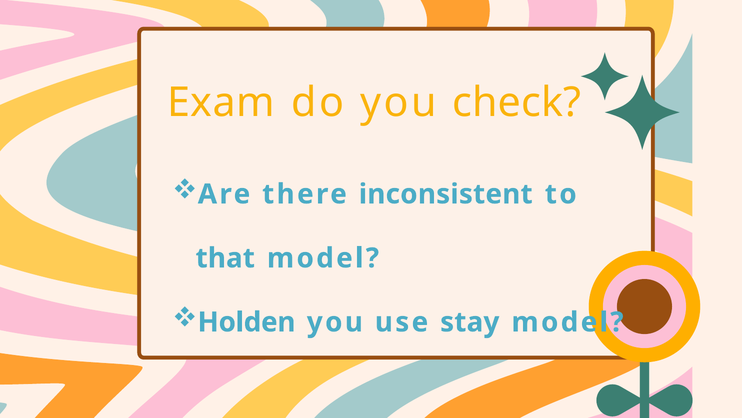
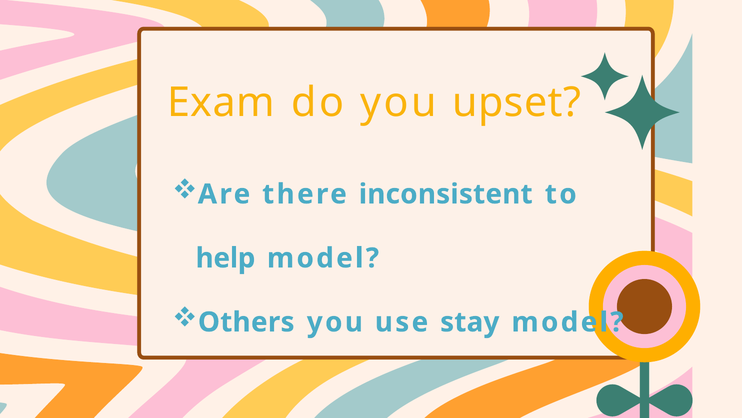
check: check -> upset
that: that -> help
Holden: Holden -> Others
